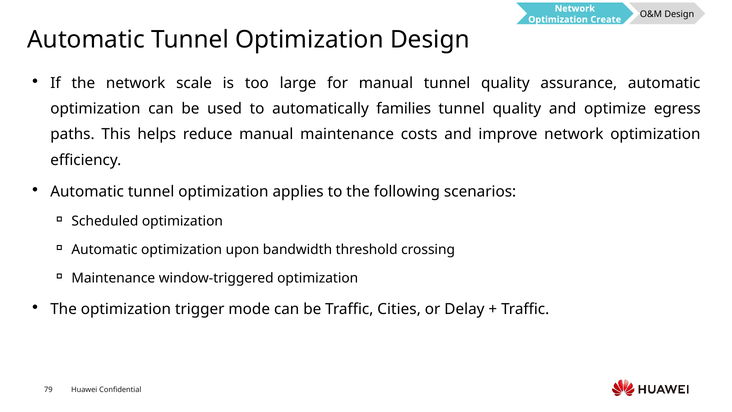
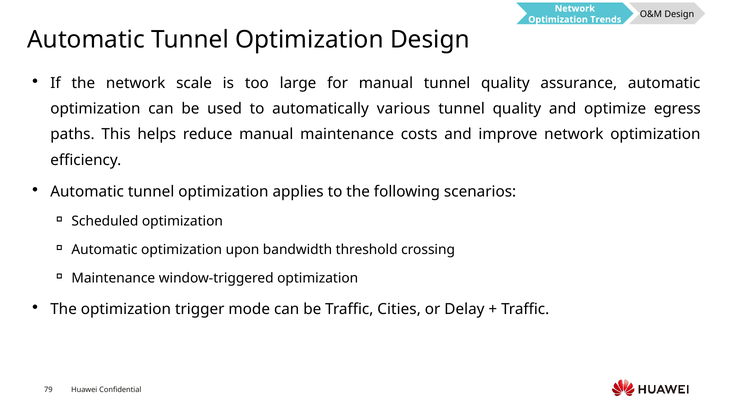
Create: Create -> Trends
families: families -> various
